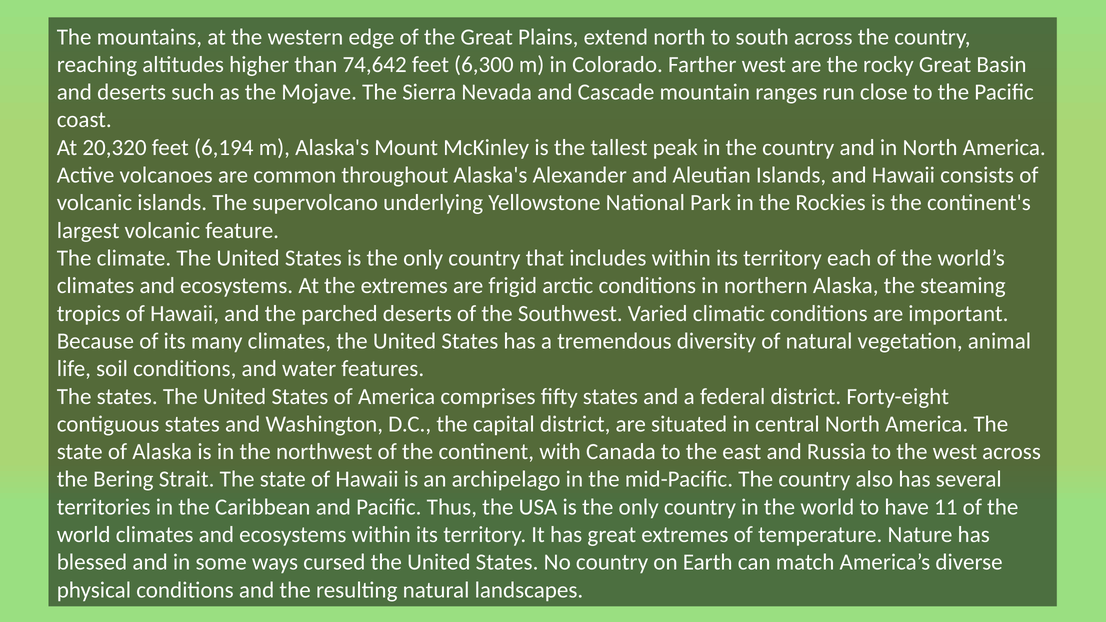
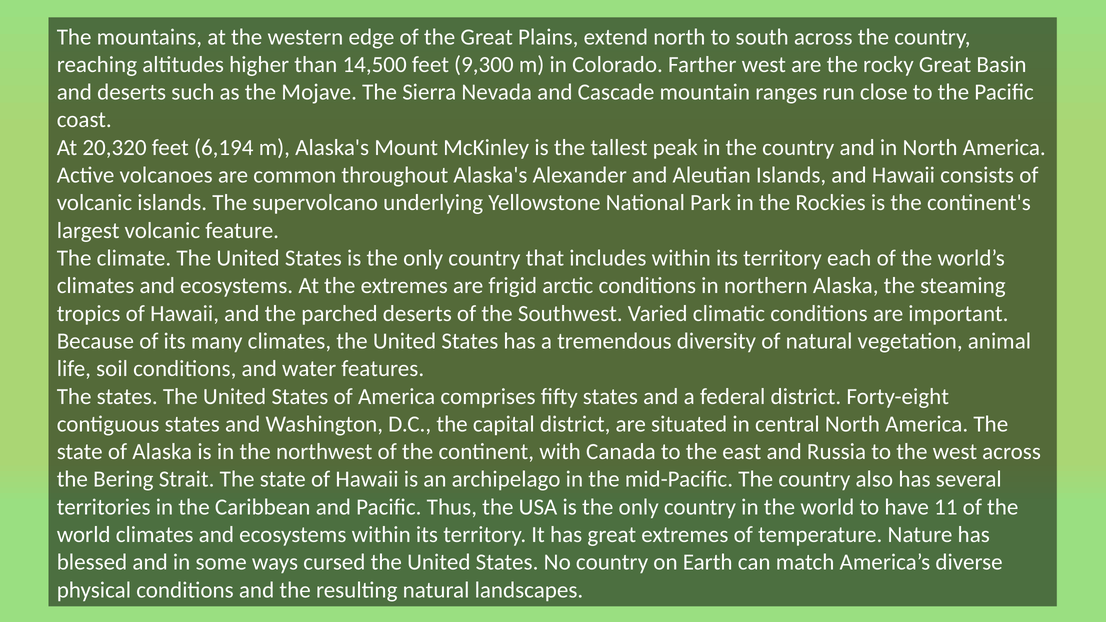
74,642: 74,642 -> 14,500
6,300: 6,300 -> 9,300
